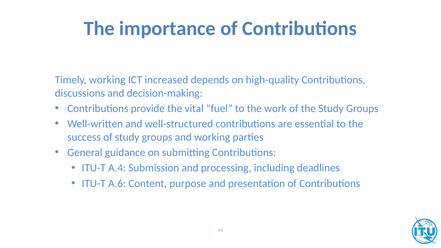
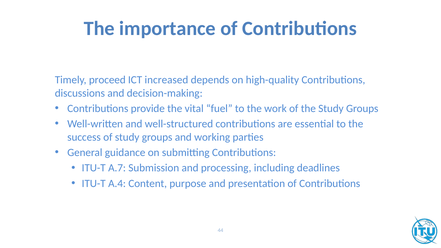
Timely working: working -> proceed
A.4: A.4 -> A.7
A.6: A.6 -> A.4
